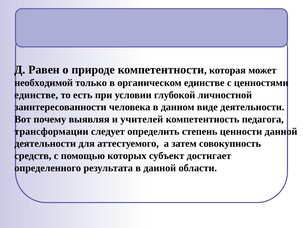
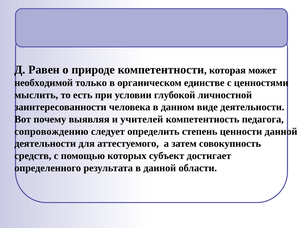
единстве at (36, 95): единстве -> мыслить
трансформации: трансформации -> сопровождению
